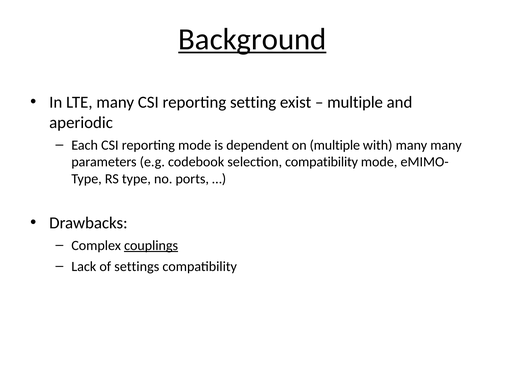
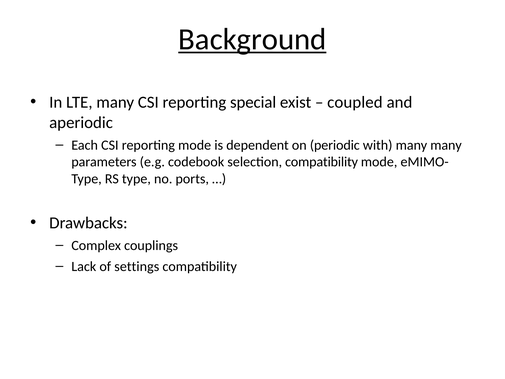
setting: setting -> special
multiple at (355, 102): multiple -> coupled
on multiple: multiple -> periodic
couplings underline: present -> none
